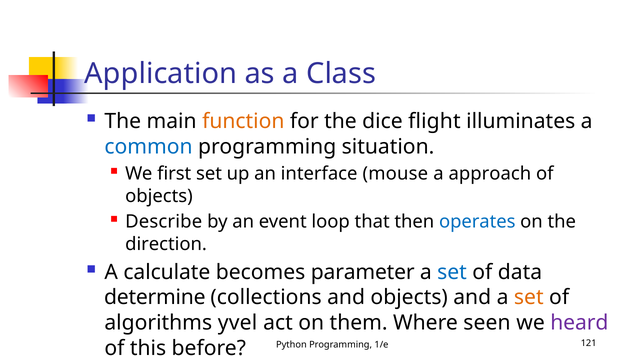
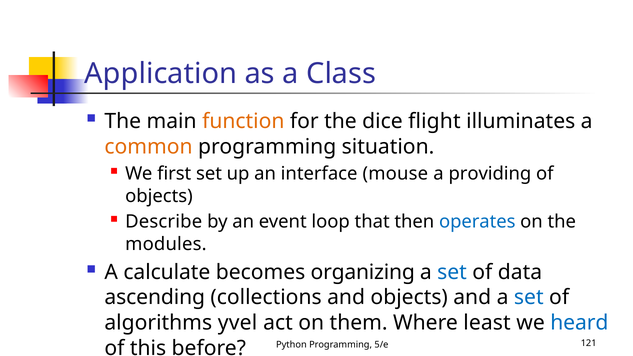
common colour: blue -> orange
approach: approach -> providing
direction: direction -> modules
parameter: parameter -> organizing
determine: determine -> ascending
set at (529, 298) colour: orange -> blue
seen: seen -> least
heard colour: purple -> blue
1/e: 1/e -> 5/e
